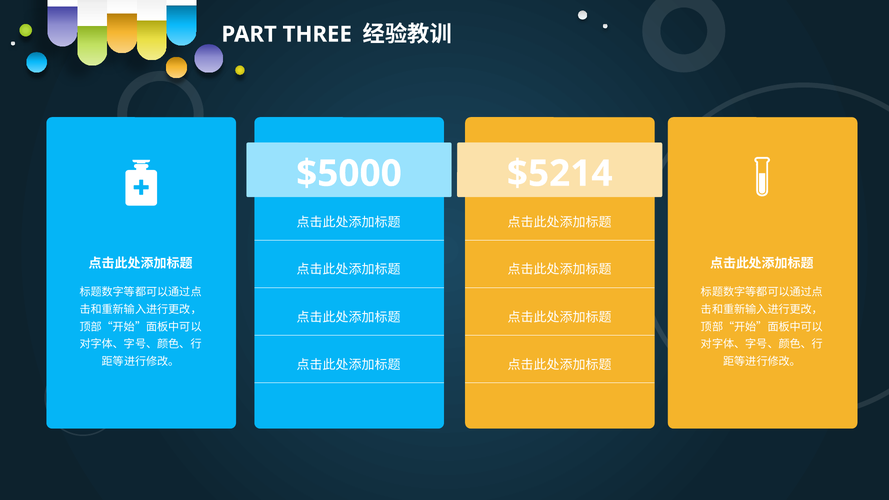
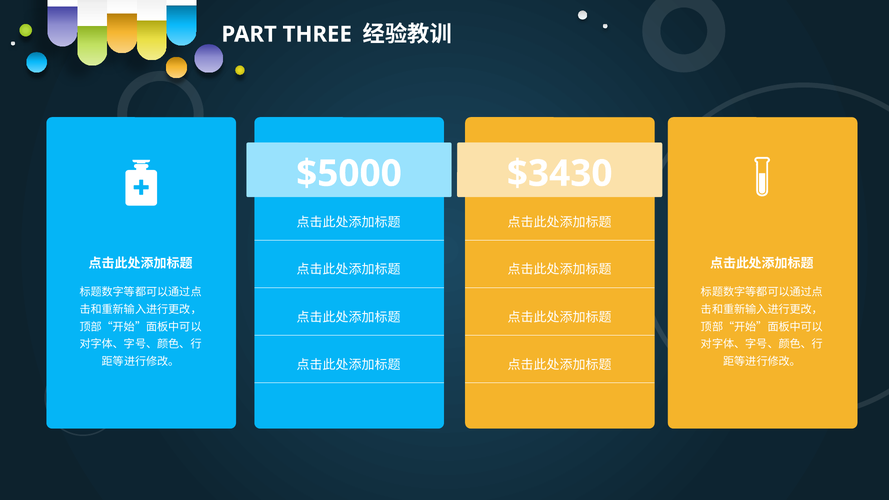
$5214: $5214 -> $3430
